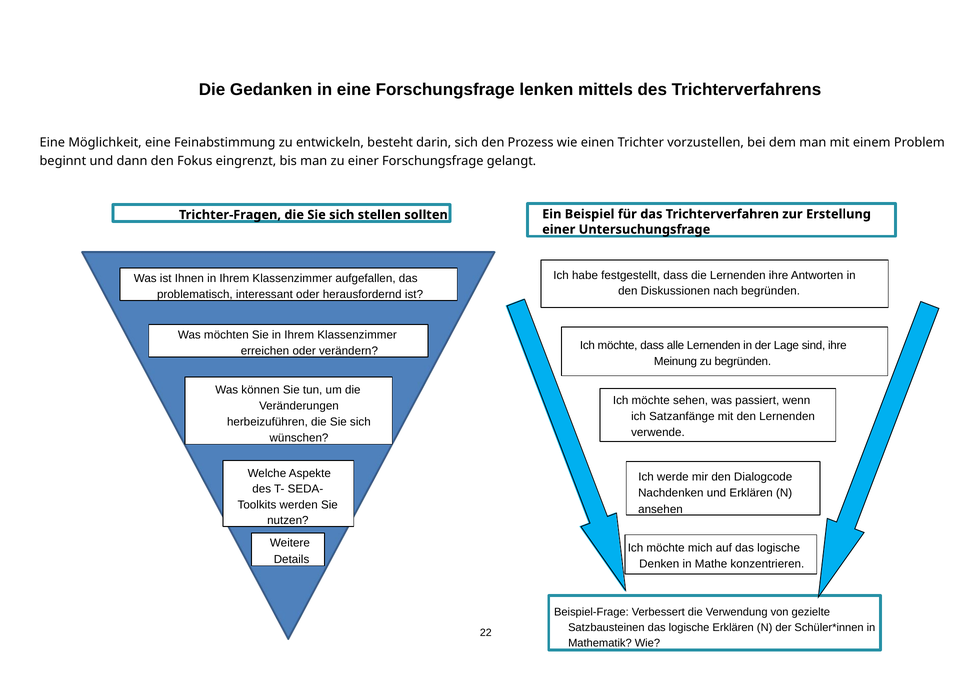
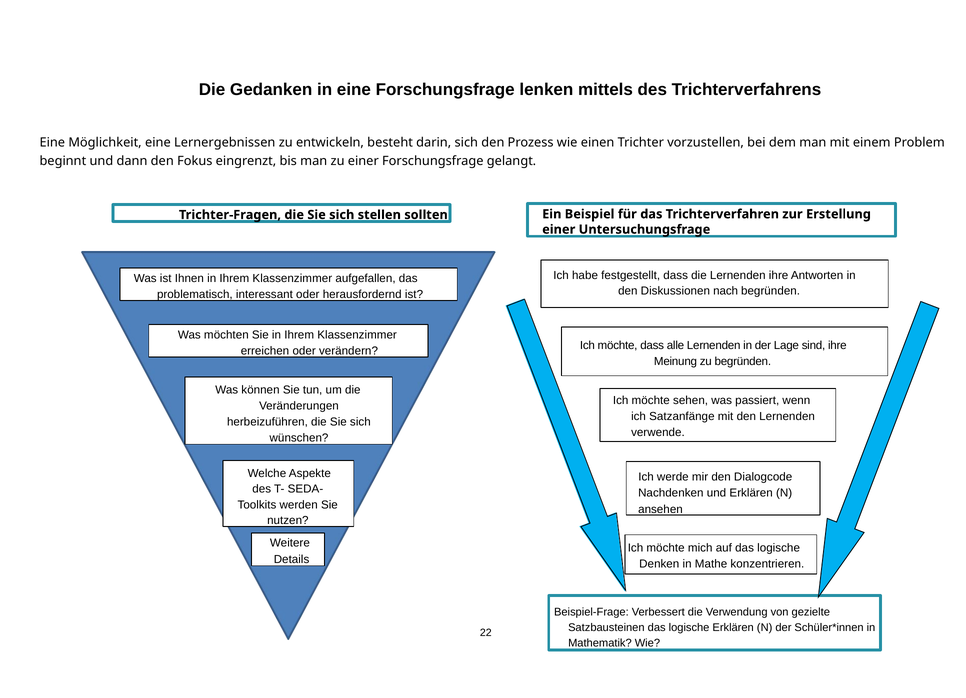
Feinabstimmung: Feinabstimmung -> Lernergebnissen
